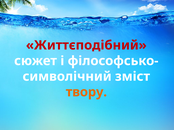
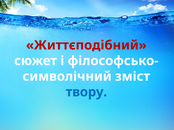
твору colour: orange -> blue
